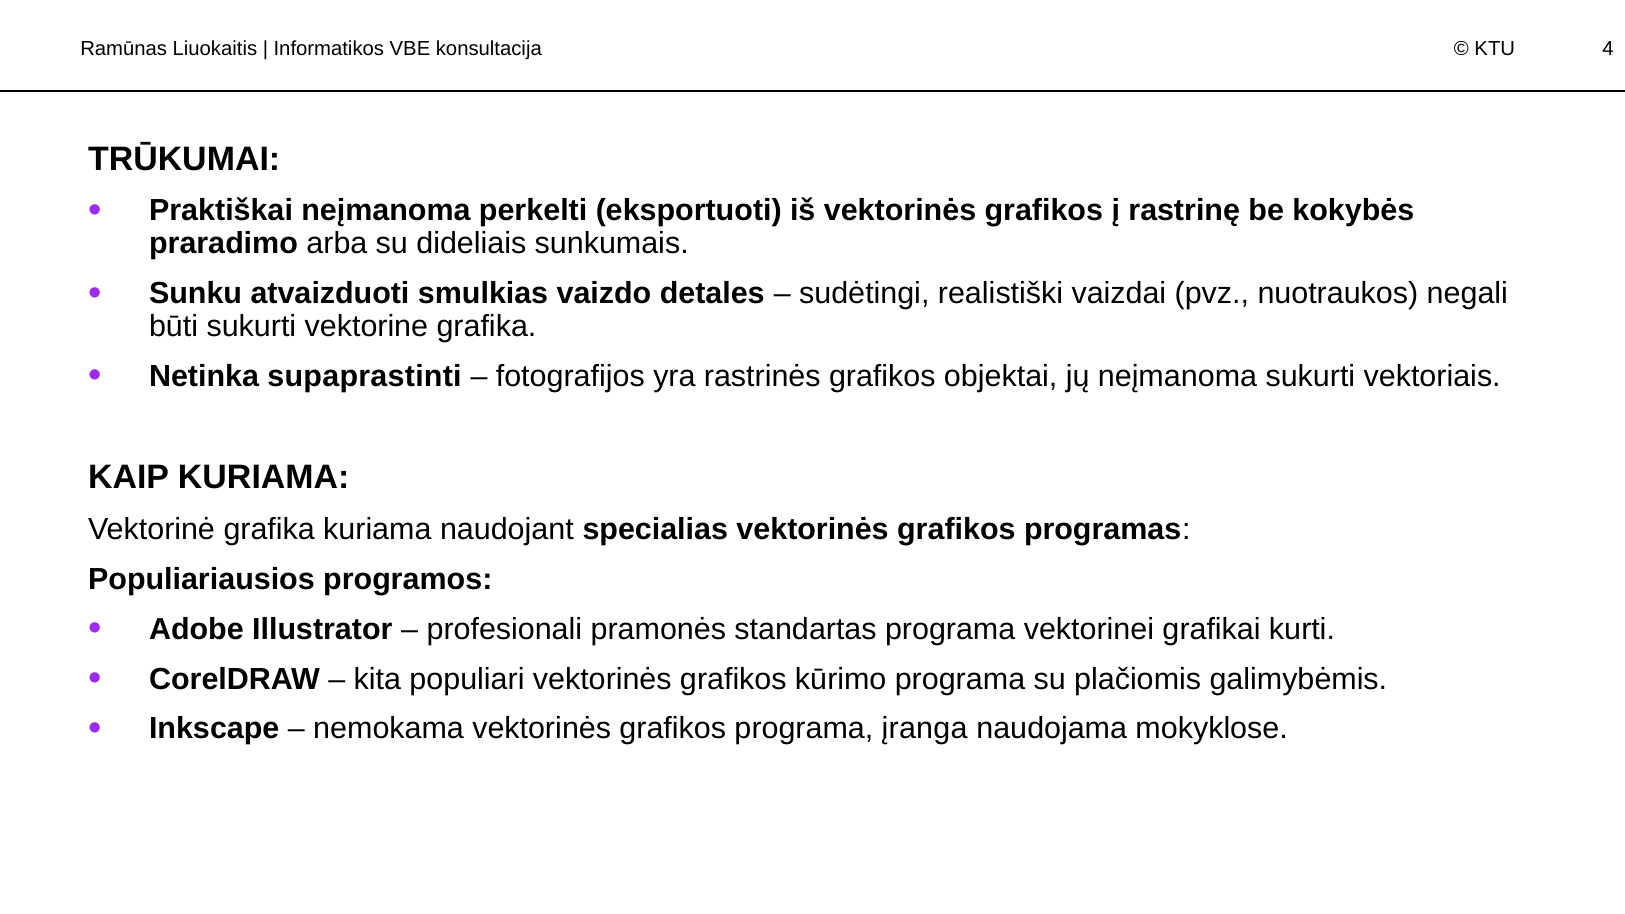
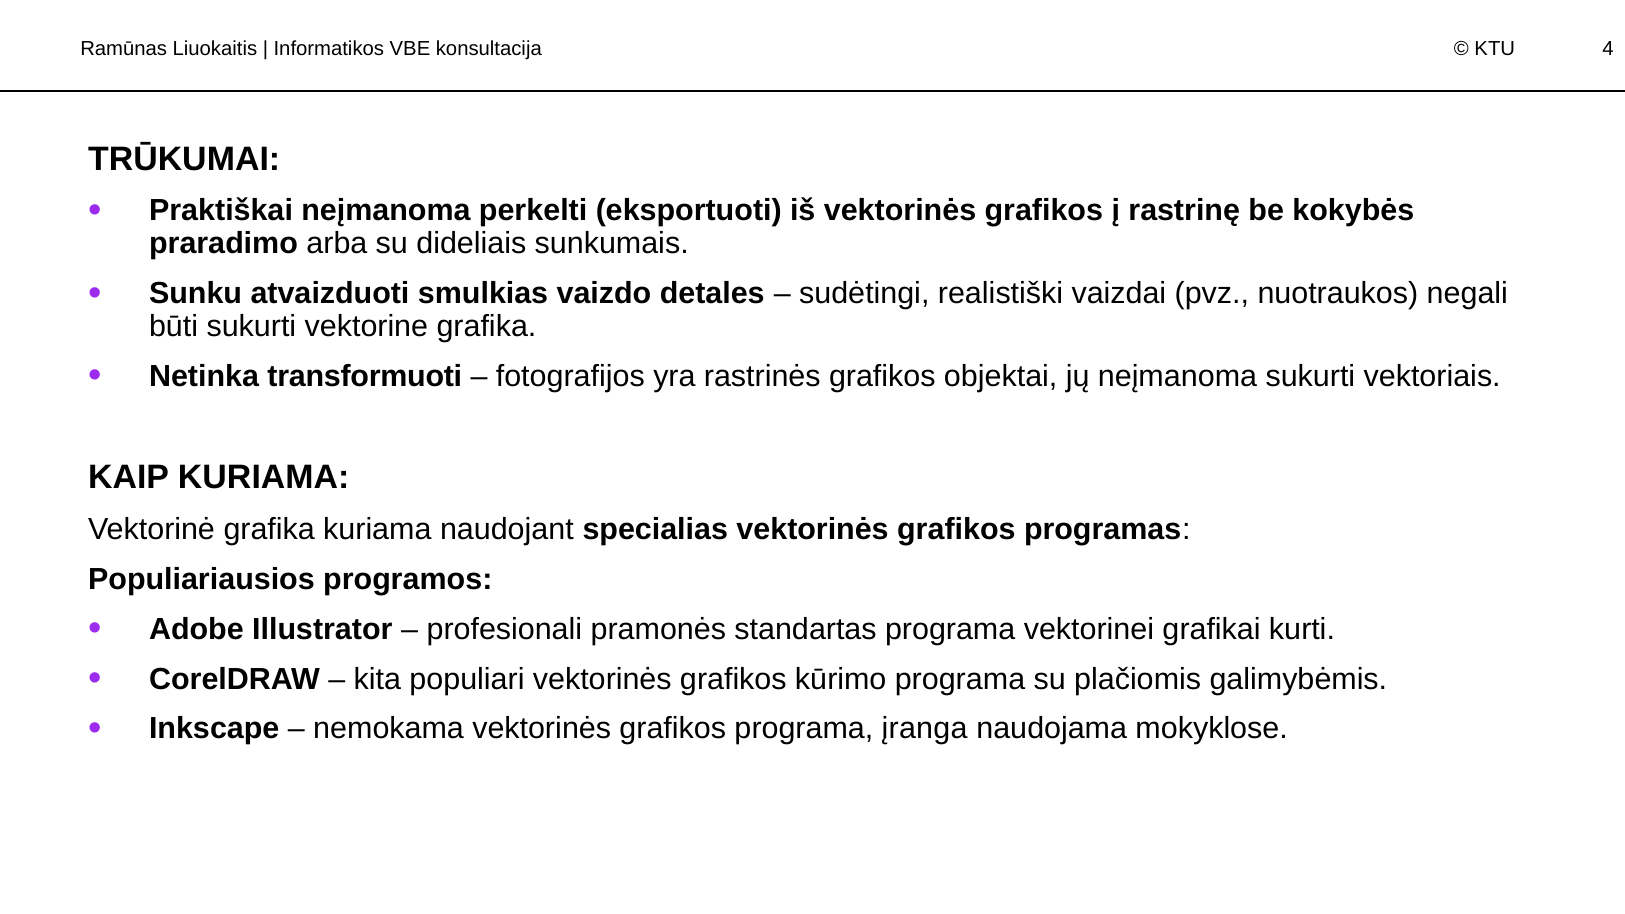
supaprastinti: supaprastinti -> transformuoti
